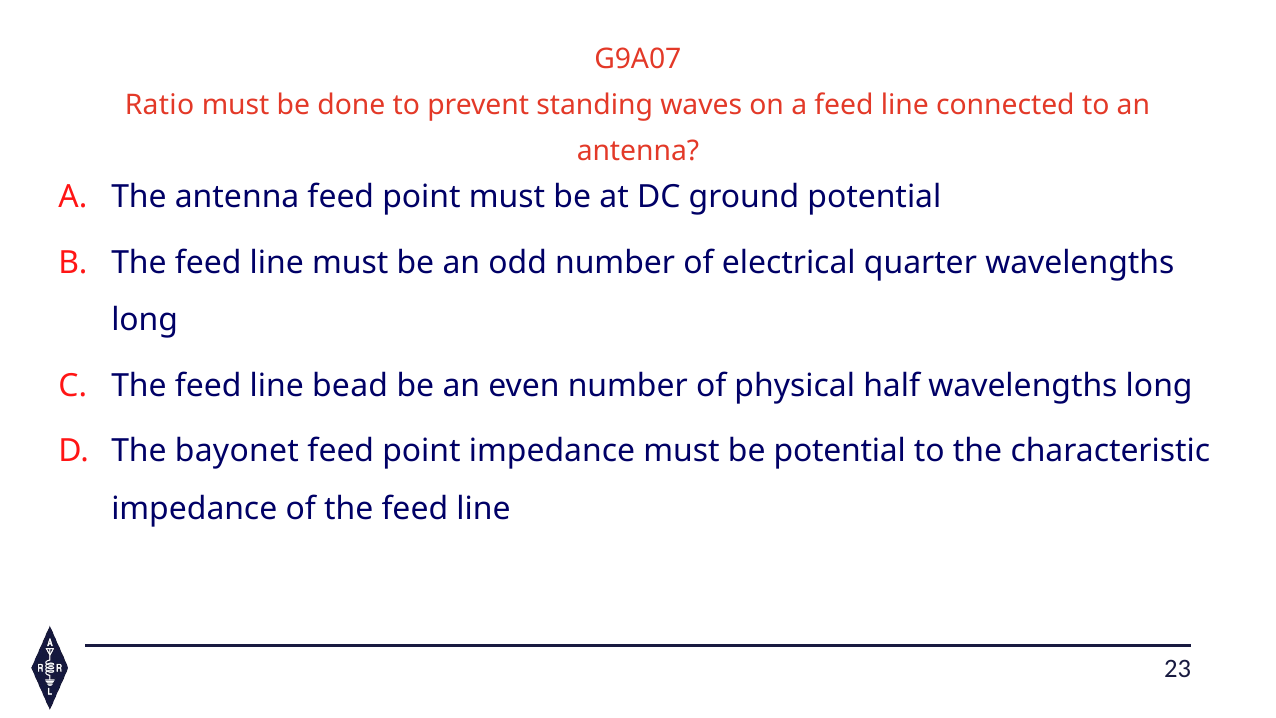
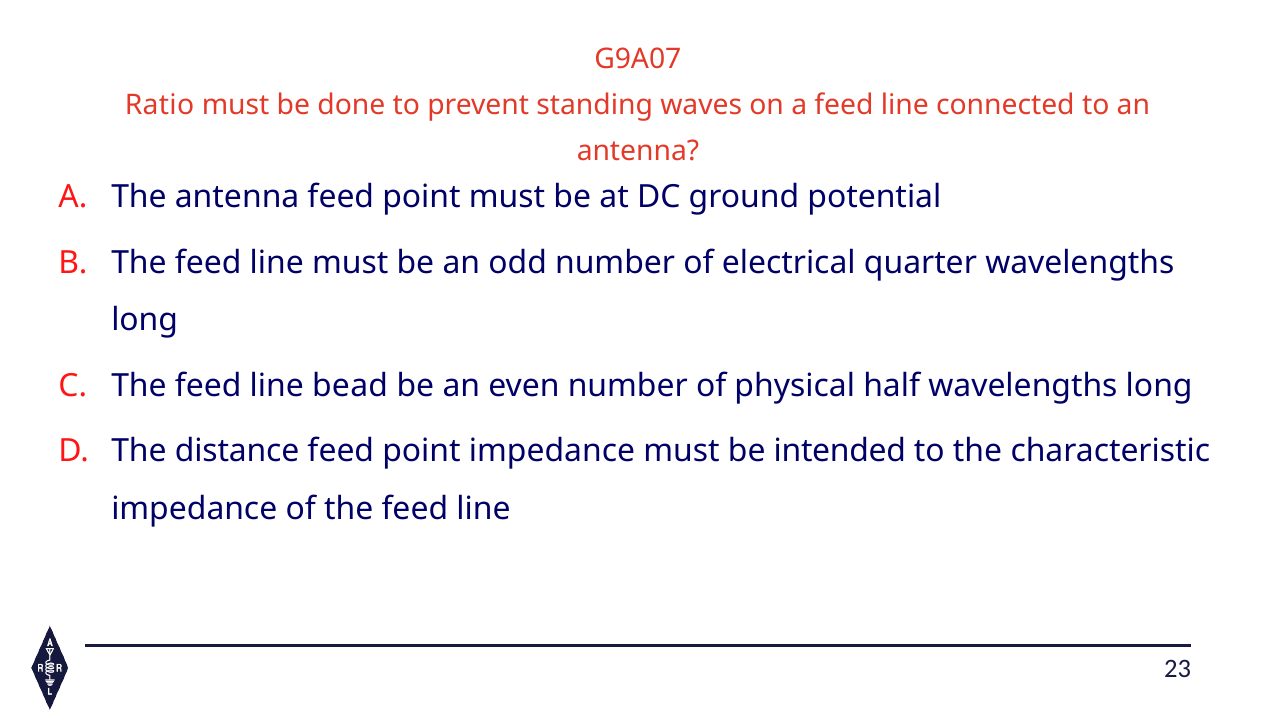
bayonet: bayonet -> distance
be potential: potential -> intended
